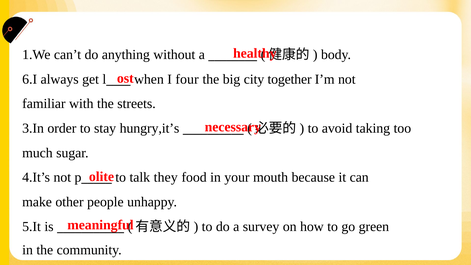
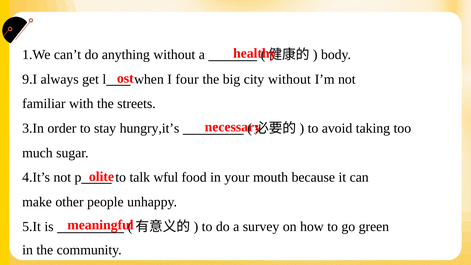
6.I: 6.I -> 9.I
city together: together -> without
they: they -> wful
